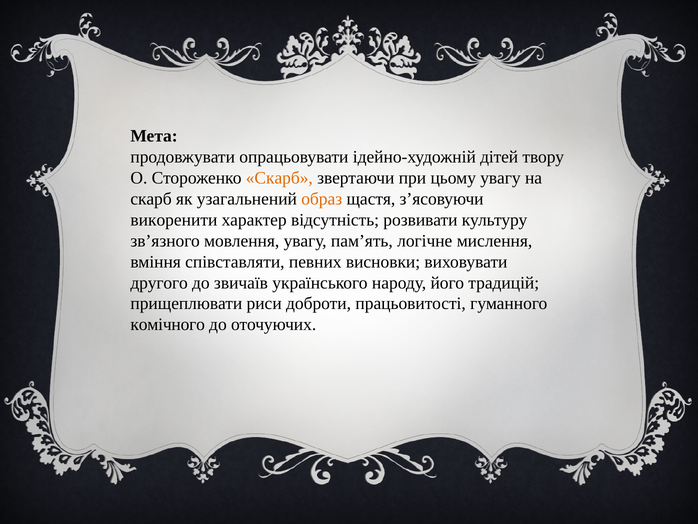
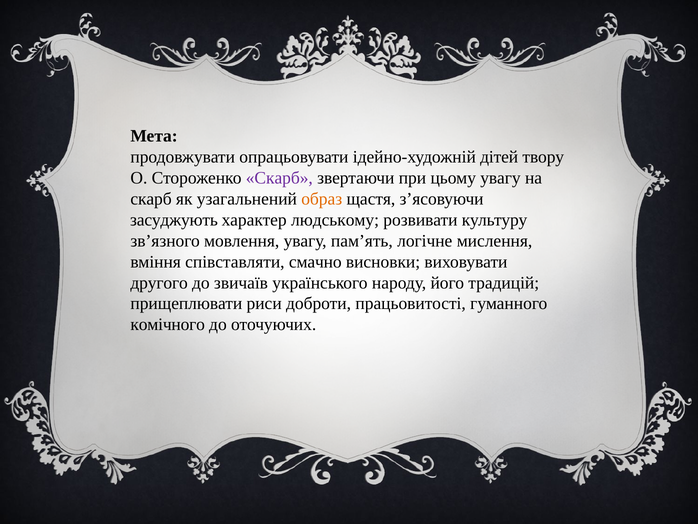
Скарб at (279, 178) colour: orange -> purple
викоренити: викоренити -> засуджують
відсутність: відсутність -> людському
певних: певних -> смачно
